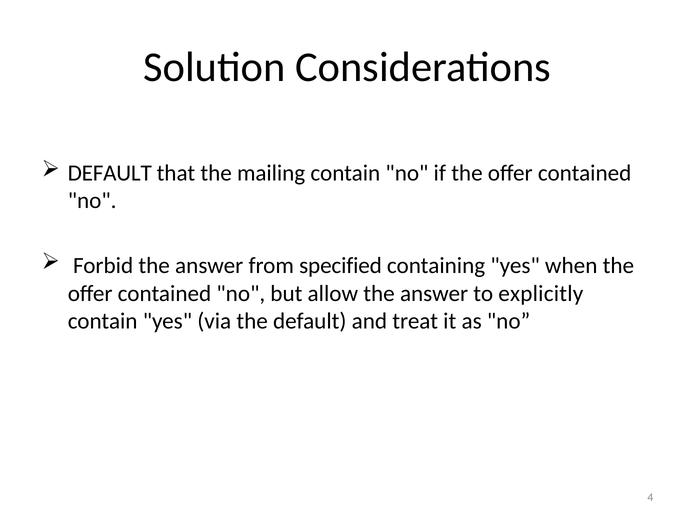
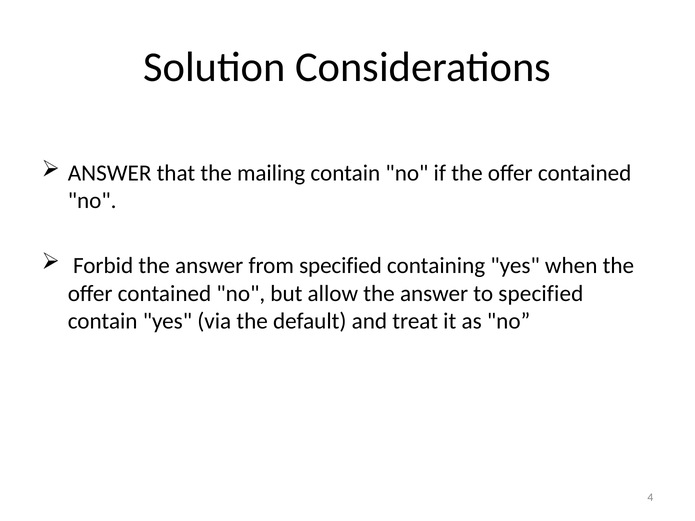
DEFAULT at (110, 173): DEFAULT -> ANSWER
to explicitly: explicitly -> specified
